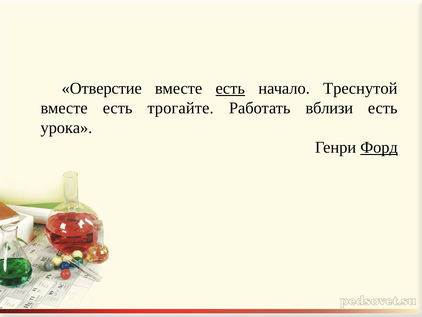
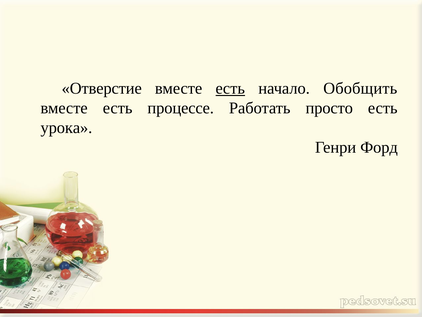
Треснутой: Треснутой -> Обобщить
трогайте: трогайте -> процессе
вблизи: вблизи -> просто
Форд underline: present -> none
